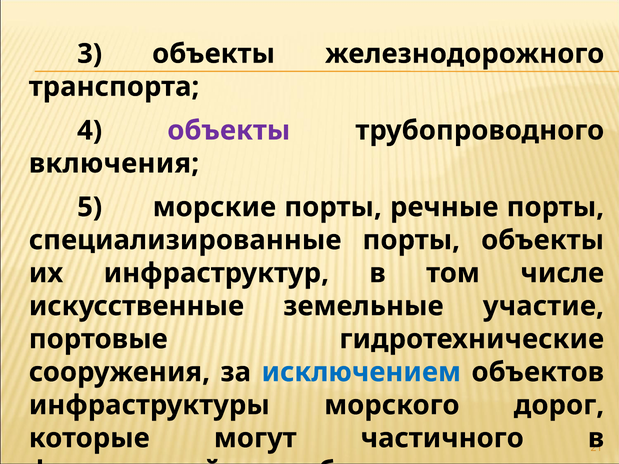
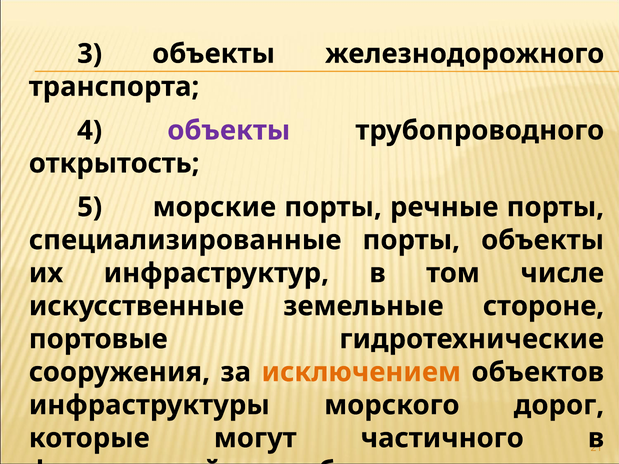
включения: включения -> открытость
участие: участие -> стороне
исключением colour: blue -> orange
